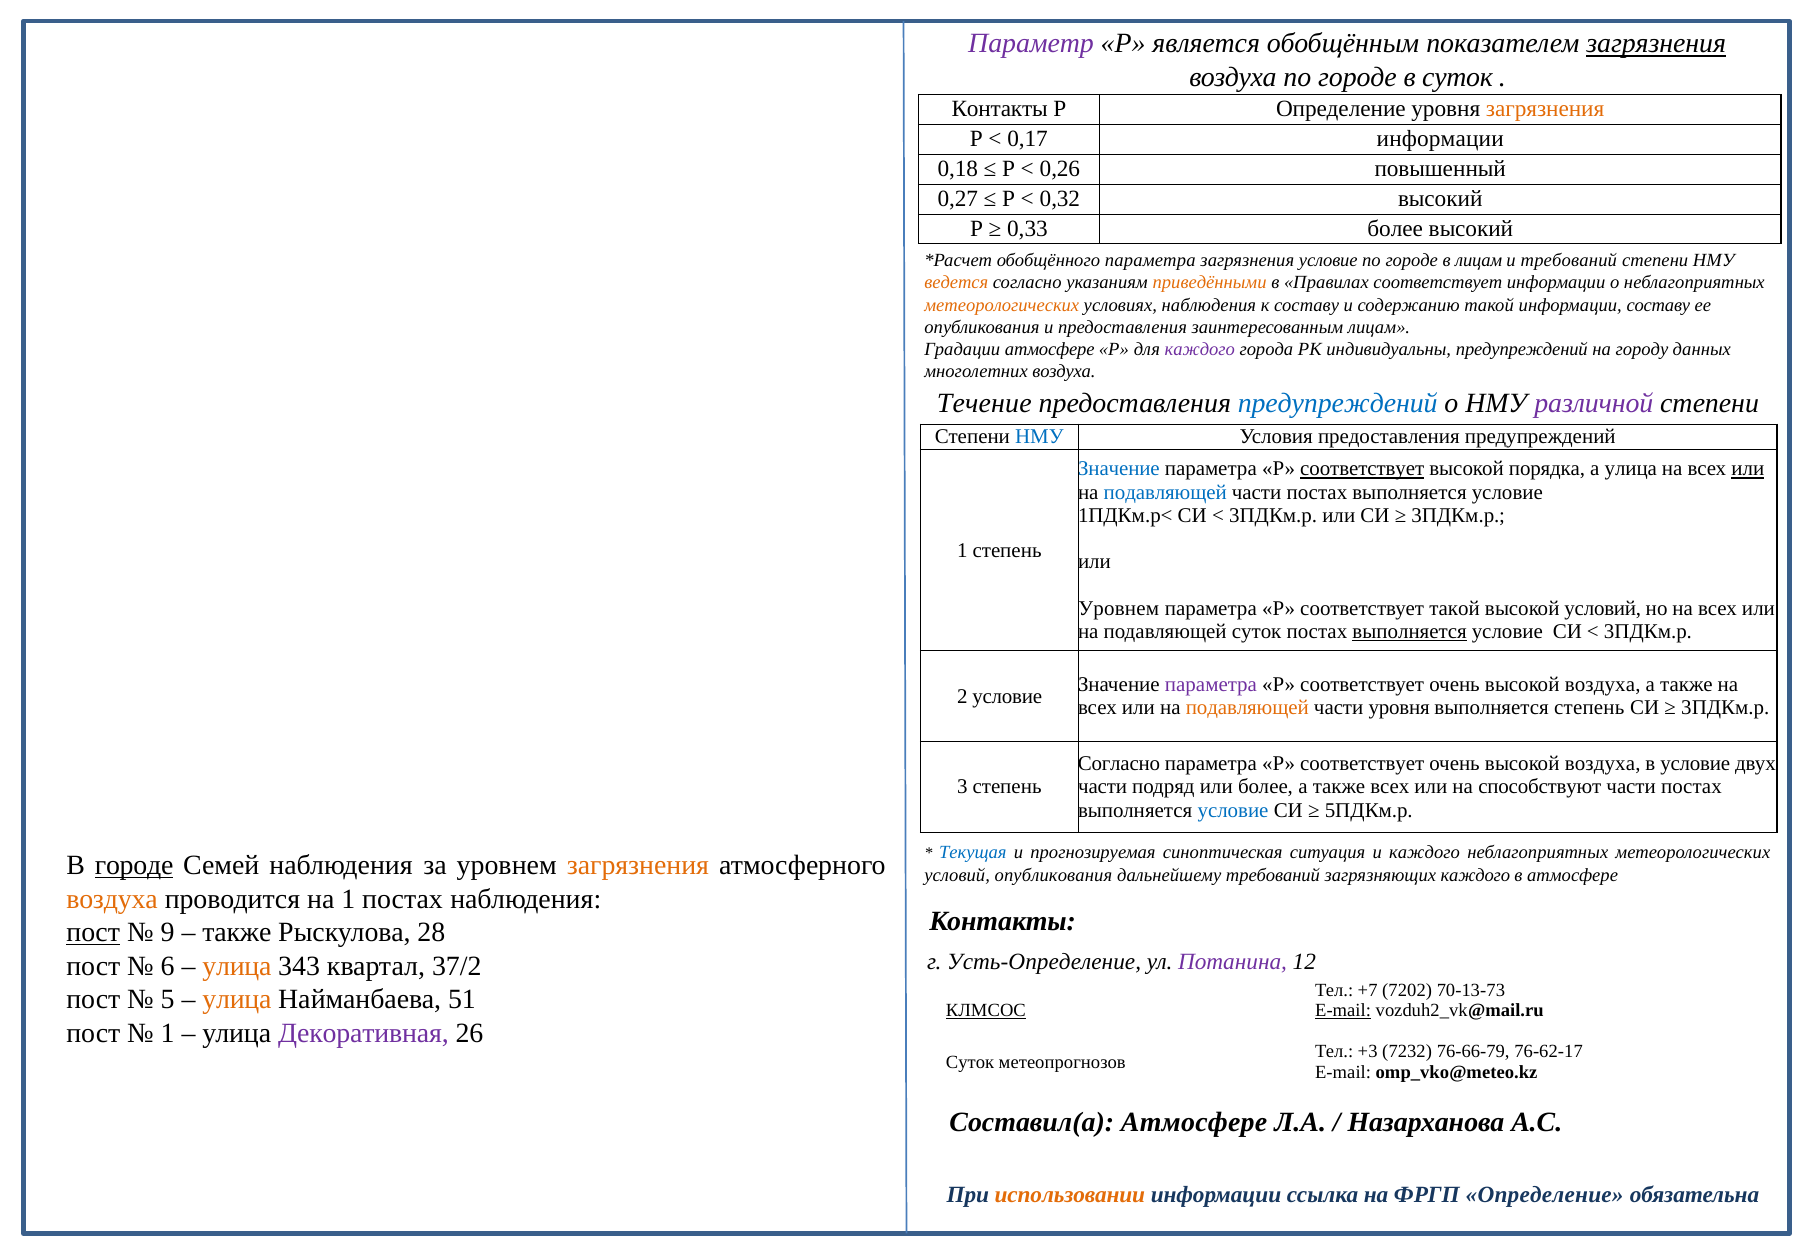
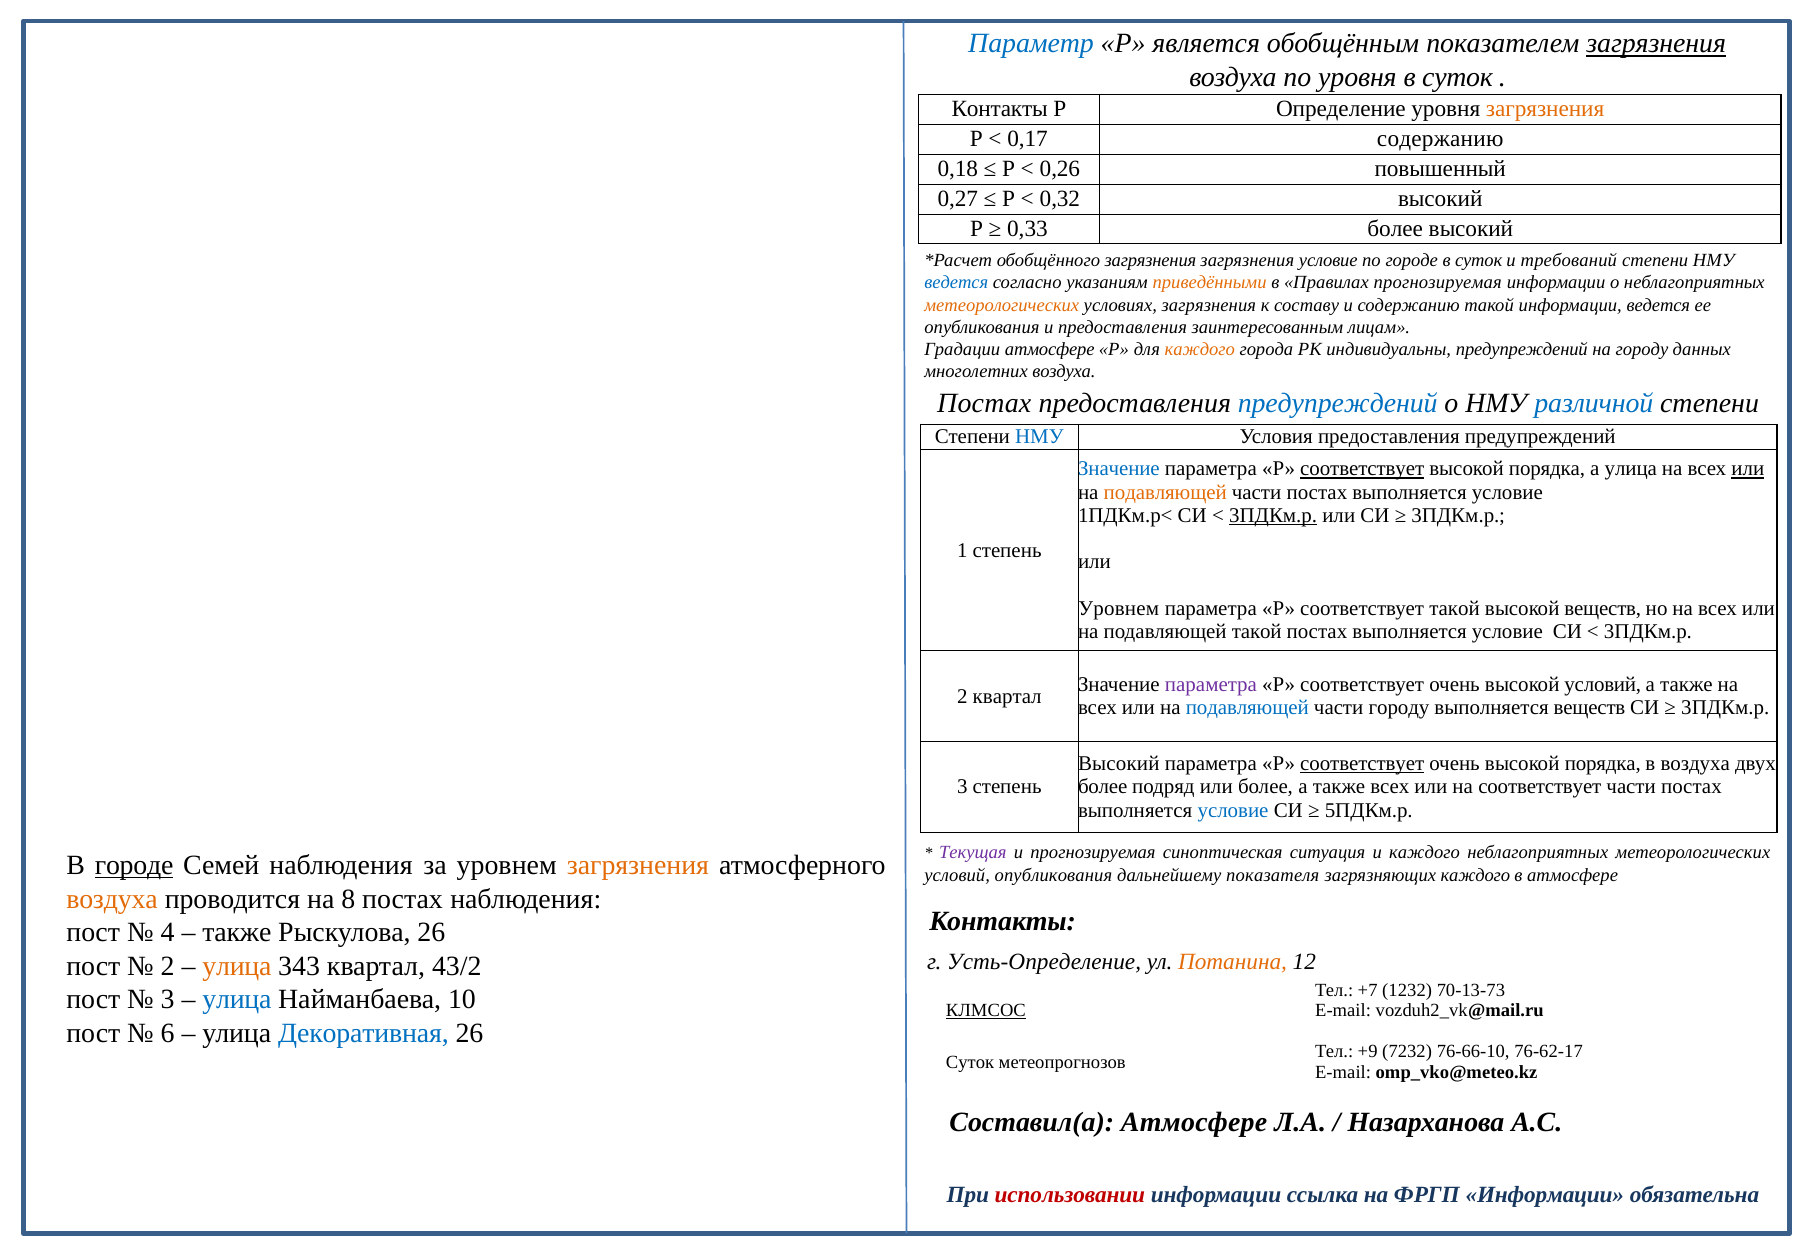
Параметр colour: purple -> blue
воздуха по городе: городе -> уровня
0,17 информации: информации -> содержанию
обобщённого параметра: параметра -> загрязнения
лицам at (1479, 260): лицам -> суток
ведется at (956, 283) colour: orange -> blue
Правилах соответствует: соответствует -> прогнозируемая
условиях наблюдения: наблюдения -> загрязнения
информации составу: составу -> ведется
каждого at (1200, 349) colour: purple -> orange
Течение at (984, 403): Течение -> Постах
различной colour: purple -> blue
подавляющей at (1165, 492) colour: blue -> orange
3ПДКм.р at (1273, 516) underline: none -> present
высокой условий: условий -> веществ
подавляющей суток: суток -> такой
выполняется at (1410, 631) underline: present -> none
воздуха at (1603, 685): воздуха -> условий
2 условие: условие -> квартал
подавляющей at (1247, 708) colour: orange -> blue
части уровня: уровня -> городу
выполняется степень: степень -> веществ
Согласно at (1119, 764): Согласно -> Высокий
соответствует at (1362, 764) underline: none -> present
воздуха at (1603, 764): воздуха -> порядка
в условие: условие -> воздуха
части at (1103, 787): части -> более
на способствуют: способствуют -> соответствует
Текущая colour: blue -> purple
дальнейшему требований: требований -> показателя
на 1: 1 -> 8
пост at (93, 933) underline: present -> none
9: 9 -> 4
Рыскулова 28: 28 -> 26
Потанина colour: purple -> orange
6 at (168, 966): 6 -> 2
37/2: 37/2 -> 43/2
7202: 7202 -> 1232
5 at (168, 999): 5 -> 3
улица at (237, 999) colour: orange -> blue
51: 51 -> 10
E-mail at (1343, 1011) underline: present -> none
1 at (168, 1033): 1 -> 6
Декоративная colour: purple -> blue
+3: +3 -> +9
76-66-79: 76-66-79 -> 76-66-10
использовании colour: orange -> red
ФРГП Определение: Определение -> Информации
